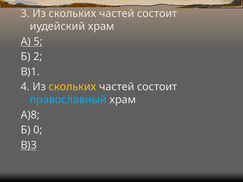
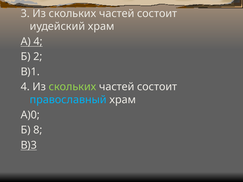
А 5: 5 -> 4
скольких at (73, 87) colour: yellow -> light green
А)8: А)8 -> А)0
0: 0 -> 8
